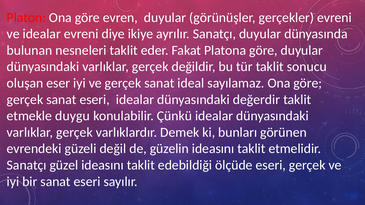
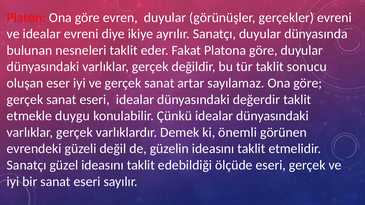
ideal: ideal -> artar
bunları: bunları -> önemli
